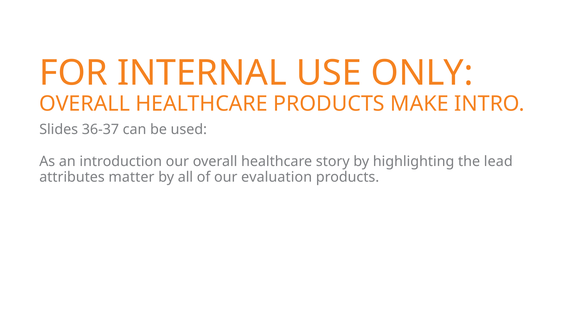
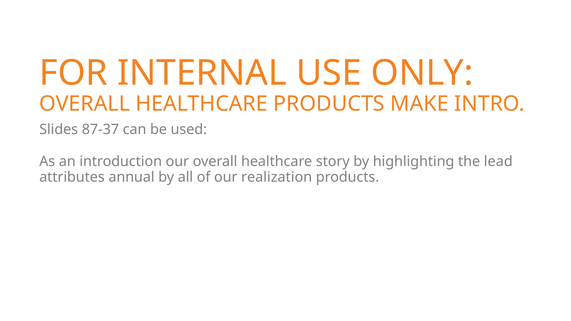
36-37: 36-37 -> 87-37
matter: matter -> annual
evaluation: evaluation -> realization
